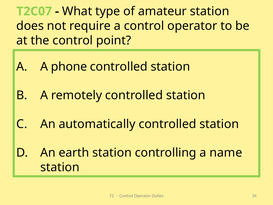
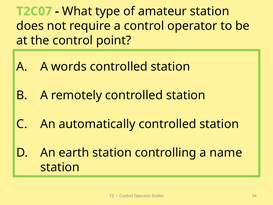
phone: phone -> words
